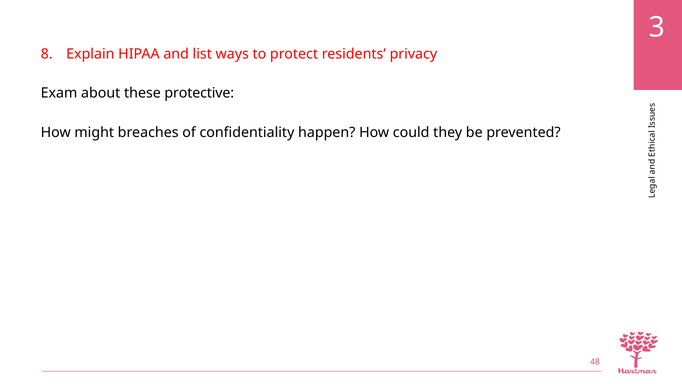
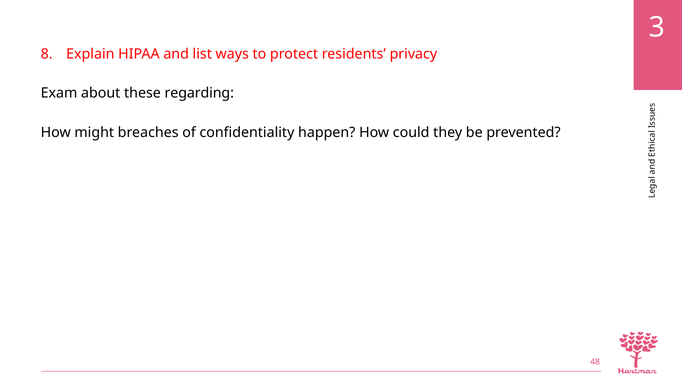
protective: protective -> regarding
